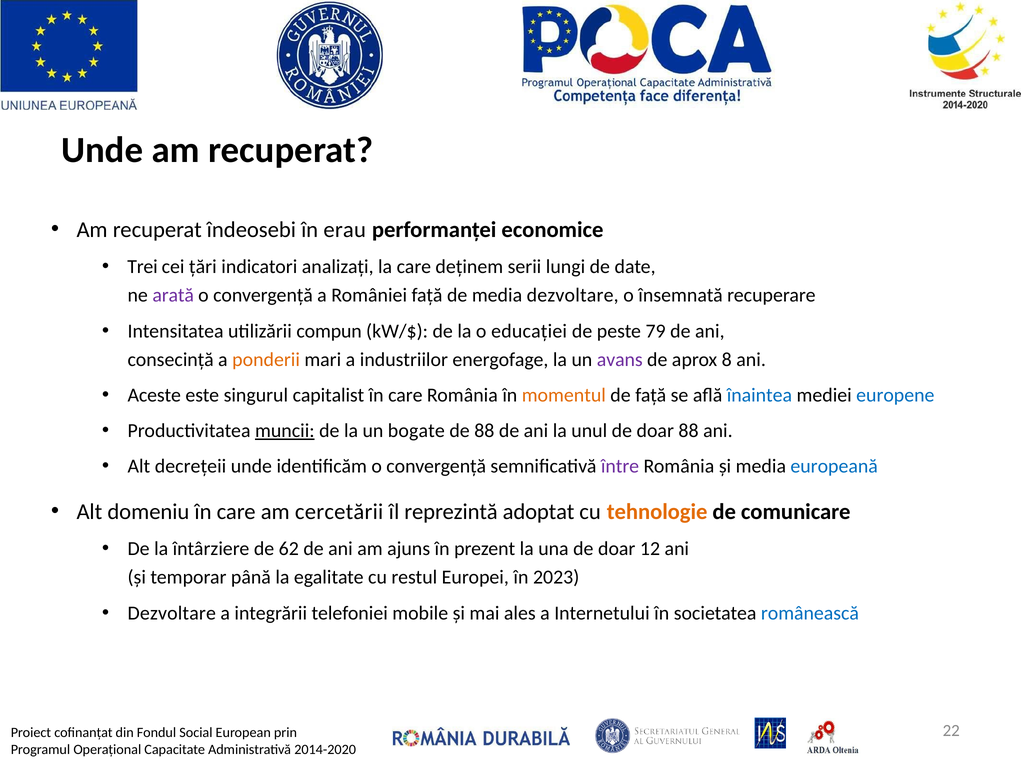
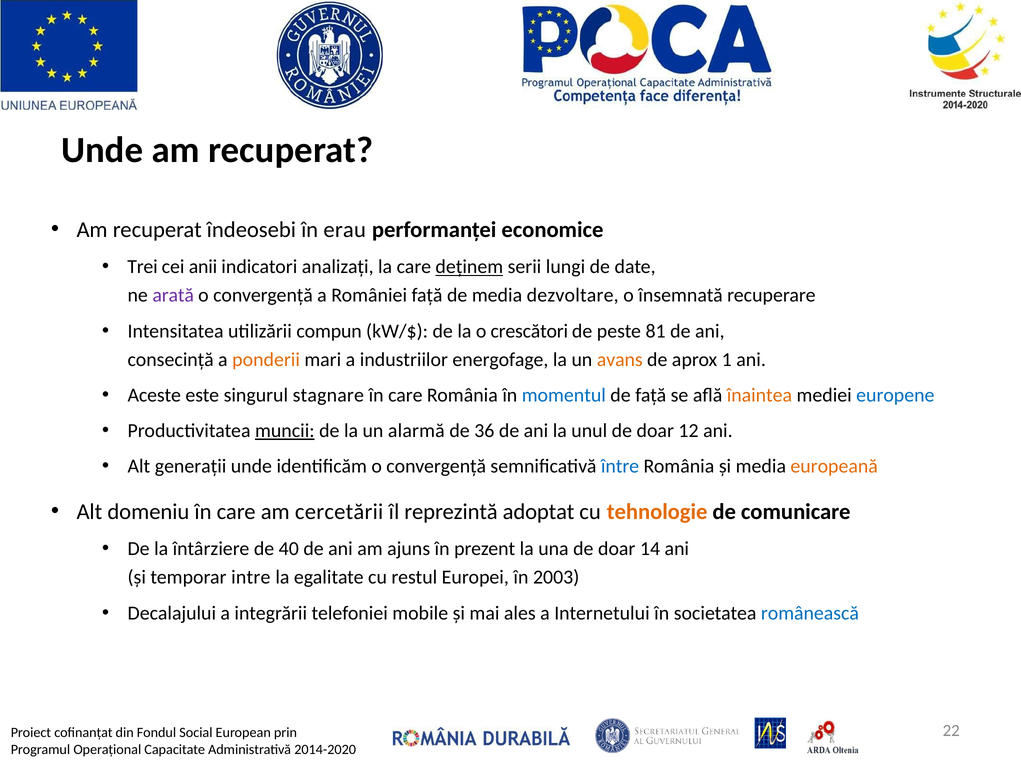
țări: țări -> anii
deținem underline: none -> present
educației: educației -> crescători
79: 79 -> 81
avans colour: purple -> orange
8: 8 -> 1
capitalist: capitalist -> stagnare
momentul colour: orange -> blue
înaintea colour: blue -> orange
bogate: bogate -> alarmă
de 88: 88 -> 36
doar 88: 88 -> 12
decrețeii: decrețeii -> generații
între colour: purple -> blue
europeană colour: blue -> orange
62: 62 -> 40
12: 12 -> 14
până: până -> intre
2023: 2023 -> 2003
Dezvoltare at (172, 614): Dezvoltare -> Decalajului
